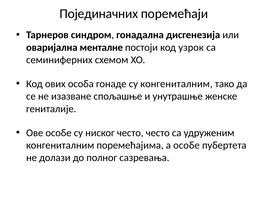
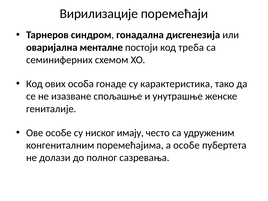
Појединачних: Појединачних -> Вирилизације
узрок: узрок -> треба
су конгениталним: конгениталним -> карактеристика
ниског често: често -> имају
